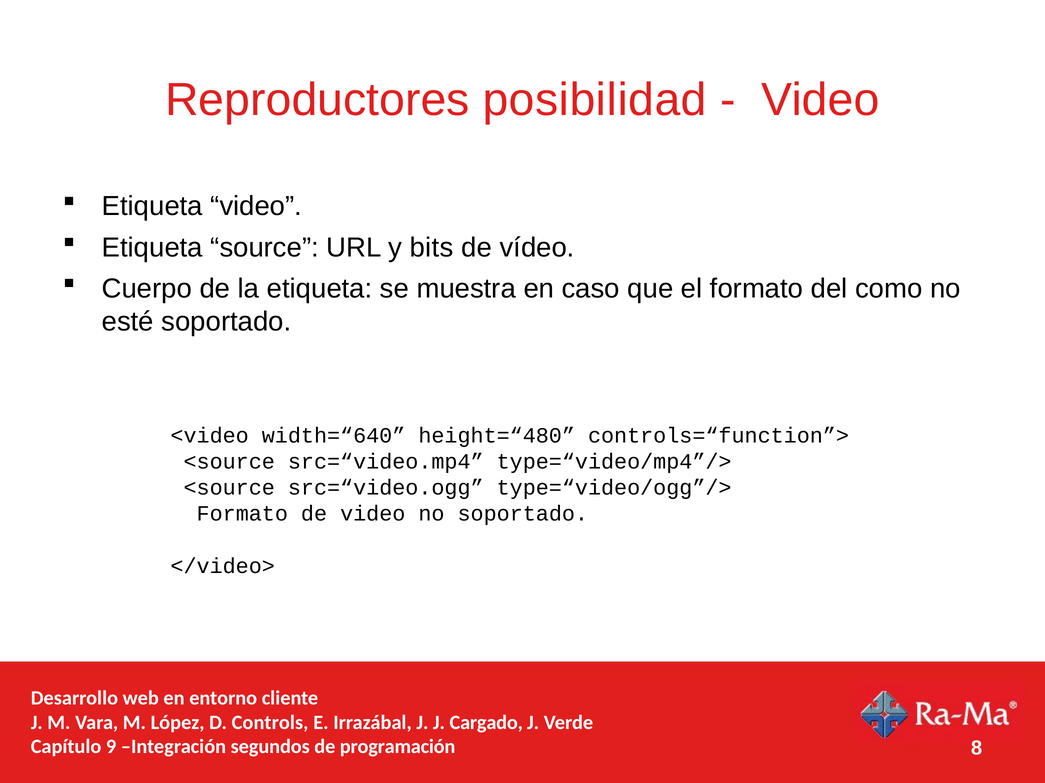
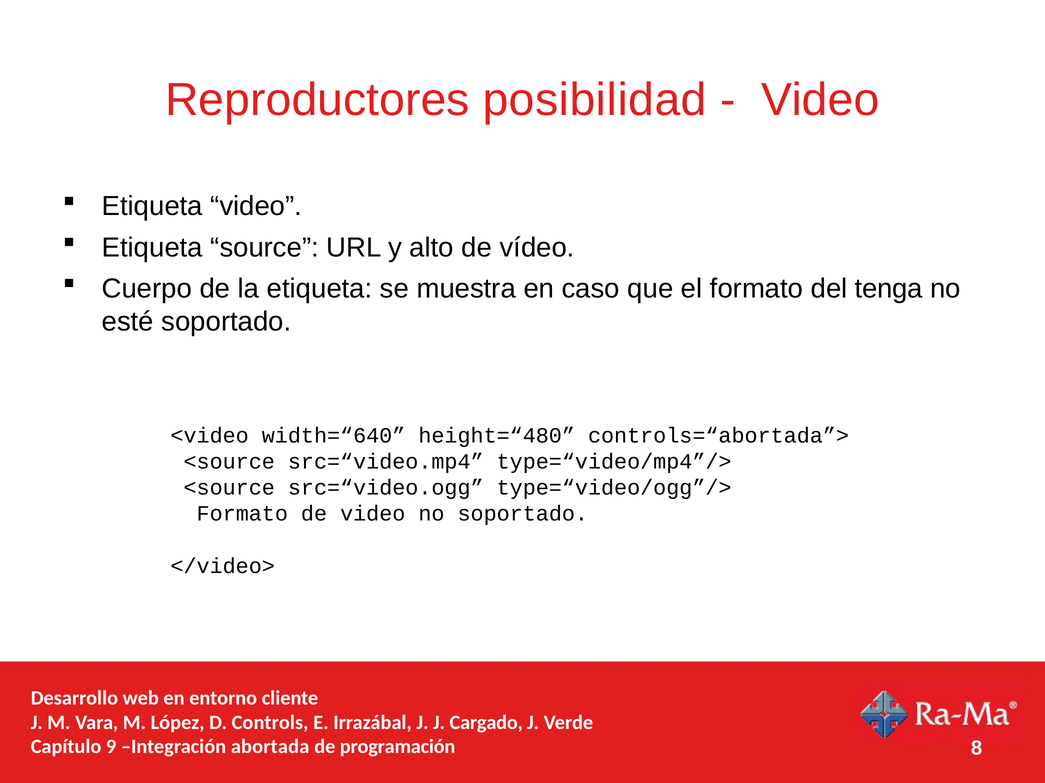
bits: bits -> alto
como: como -> tenga
controls=“function”>: controls=“function”> -> controls=“abortada”>
segundos: segundos -> abortada
